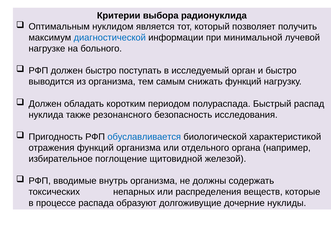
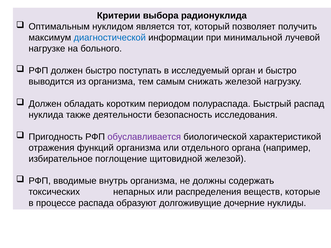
снижать функций: функций -> железой
резонансного: резонансного -> деятельности
обуславливается colour: blue -> purple
